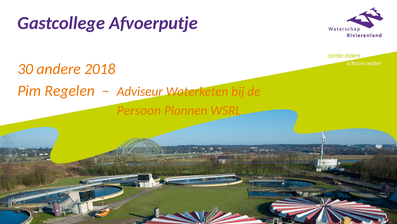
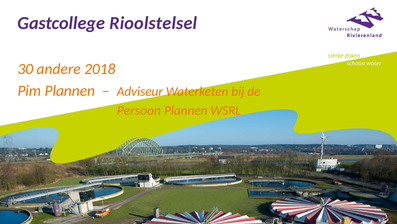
Afvoerputje: Afvoerputje -> Rioolstelsel
Pim Regelen: Regelen -> Plannen
